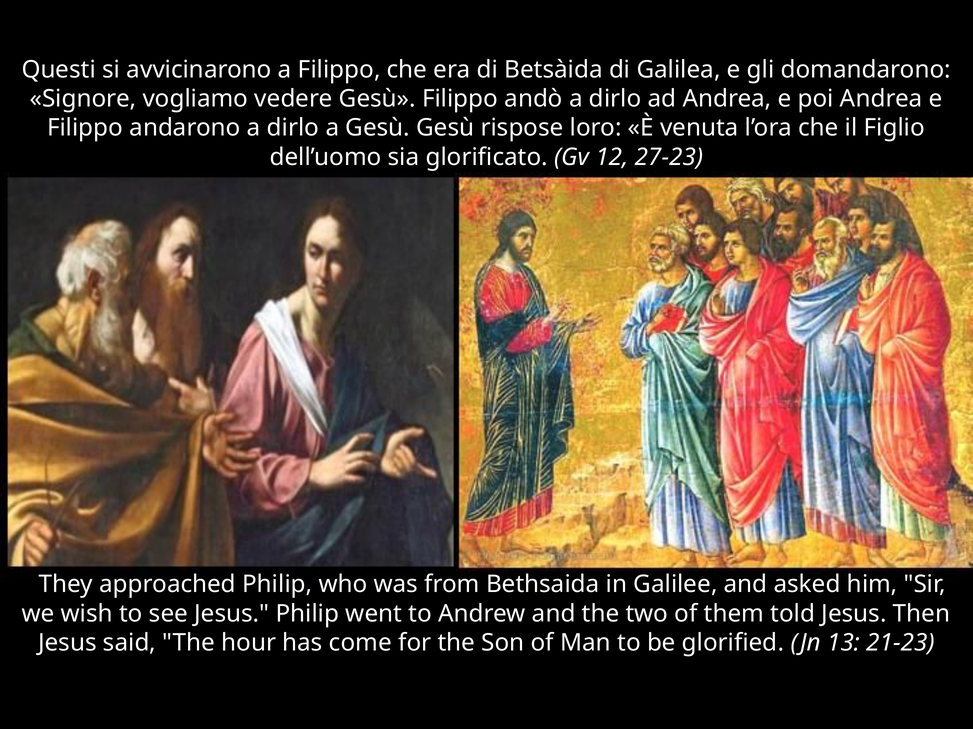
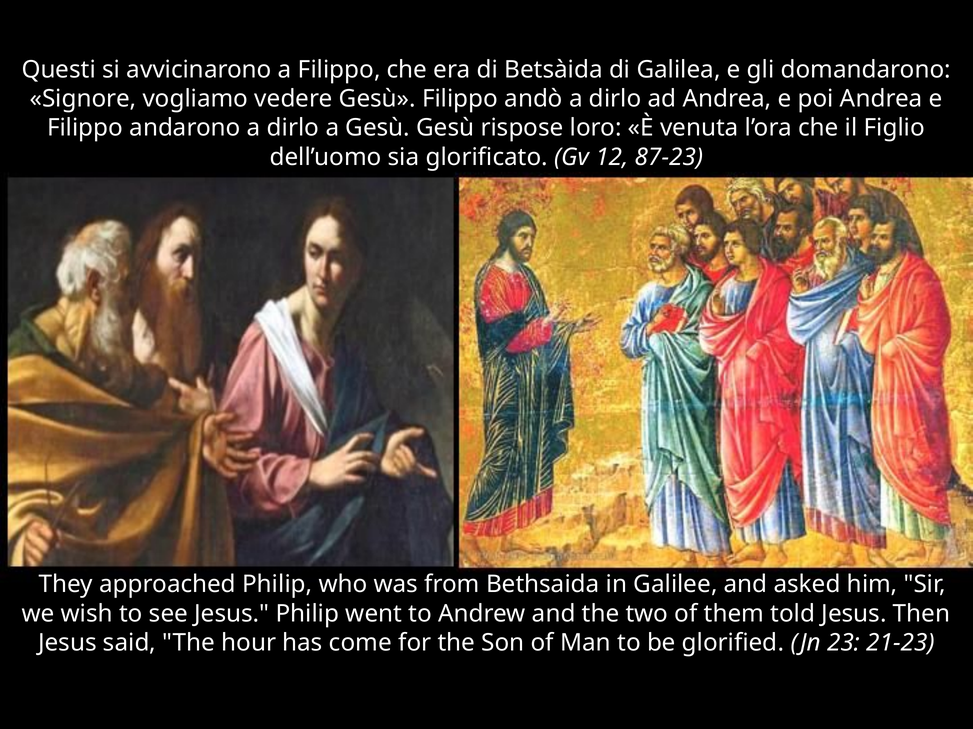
27-23: 27-23 -> 87-23
13: 13 -> 23
